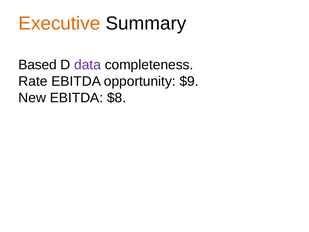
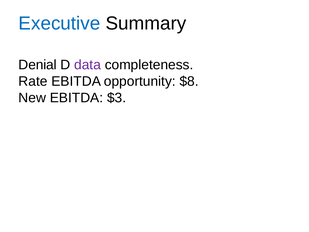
Executive colour: orange -> blue
Based: Based -> Denial
$9: $9 -> $8
$8: $8 -> $3
